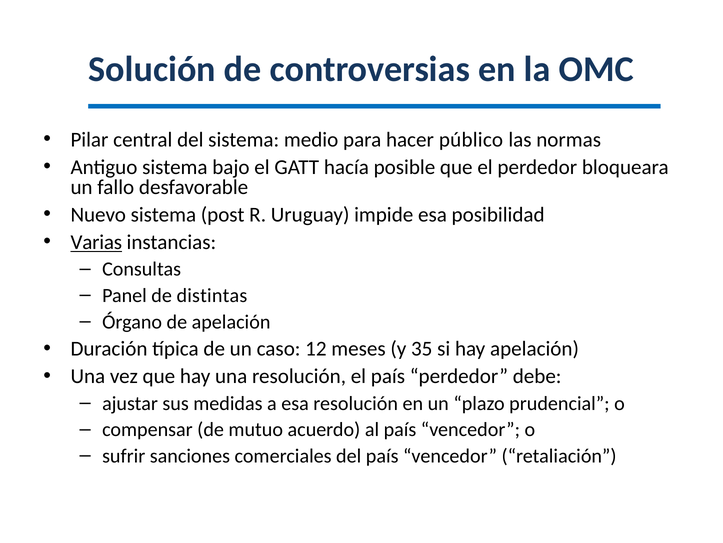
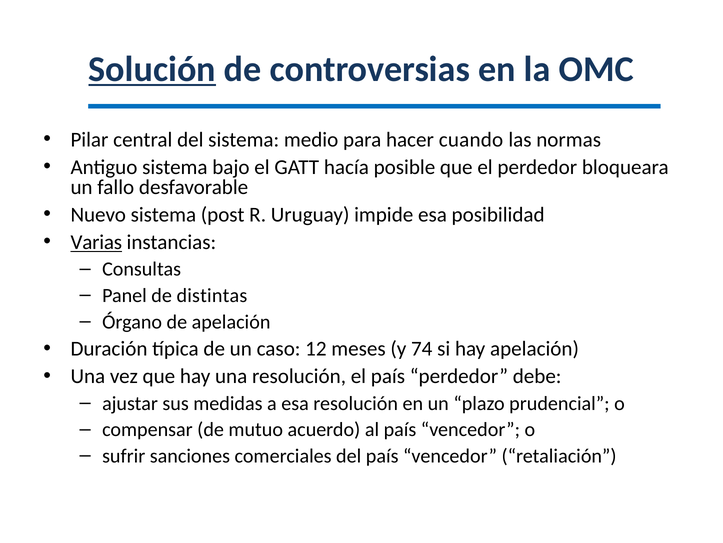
Solución underline: none -> present
público: público -> cuando
35: 35 -> 74
